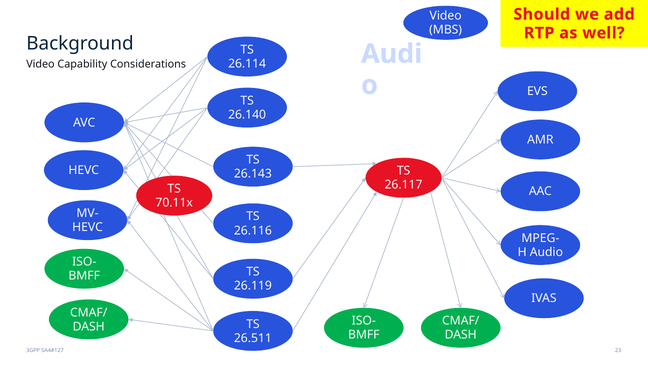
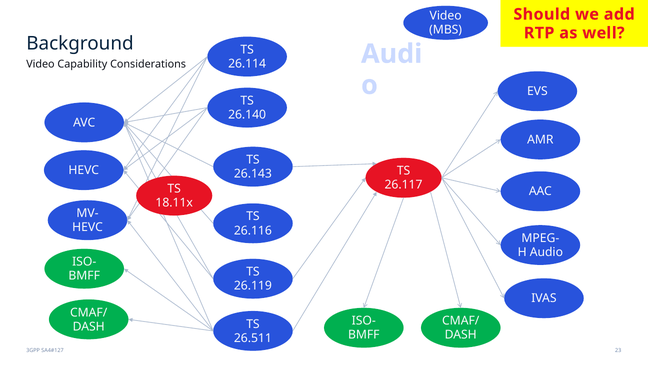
70.11x: 70.11x -> 18.11x
